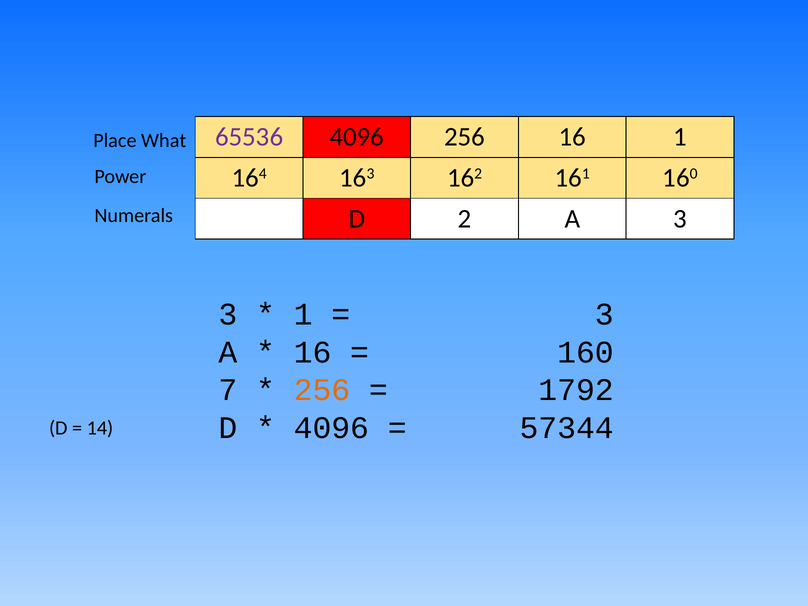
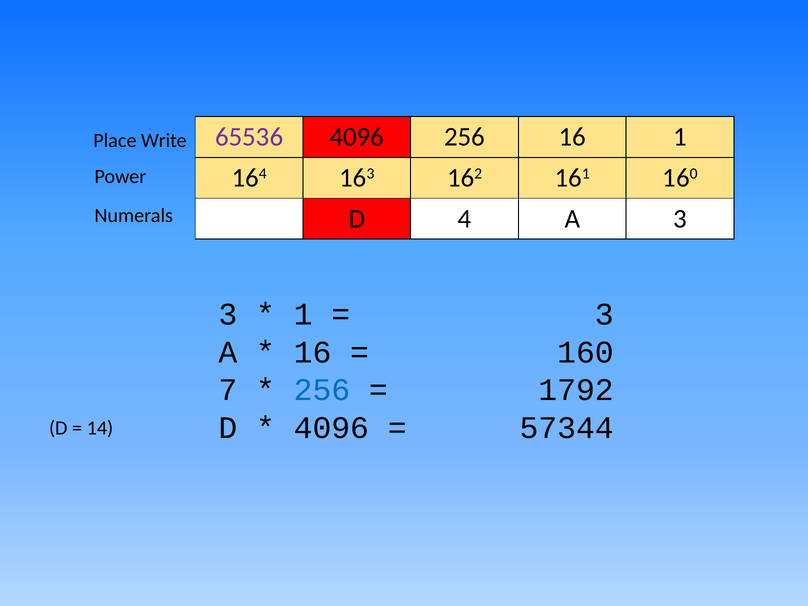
What: What -> Write
2: 2 -> 4
256 at (322, 390) colour: orange -> blue
